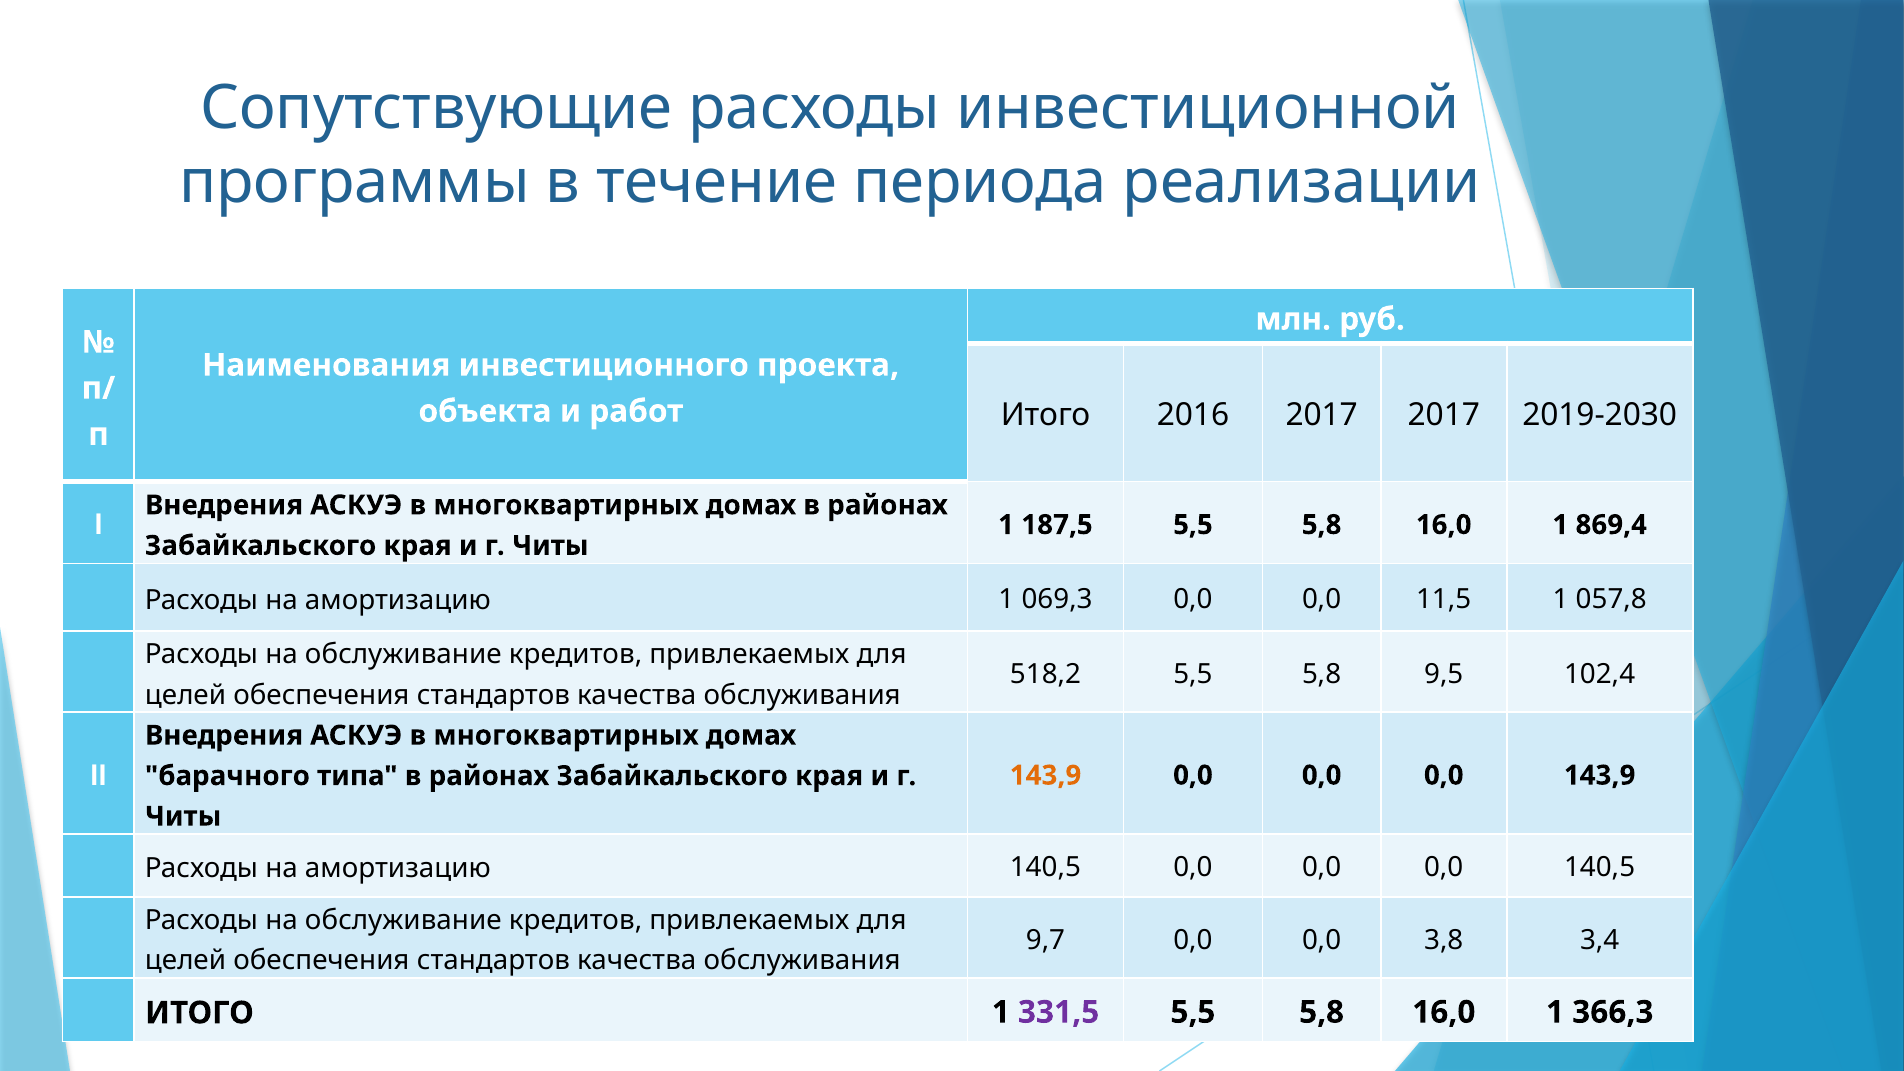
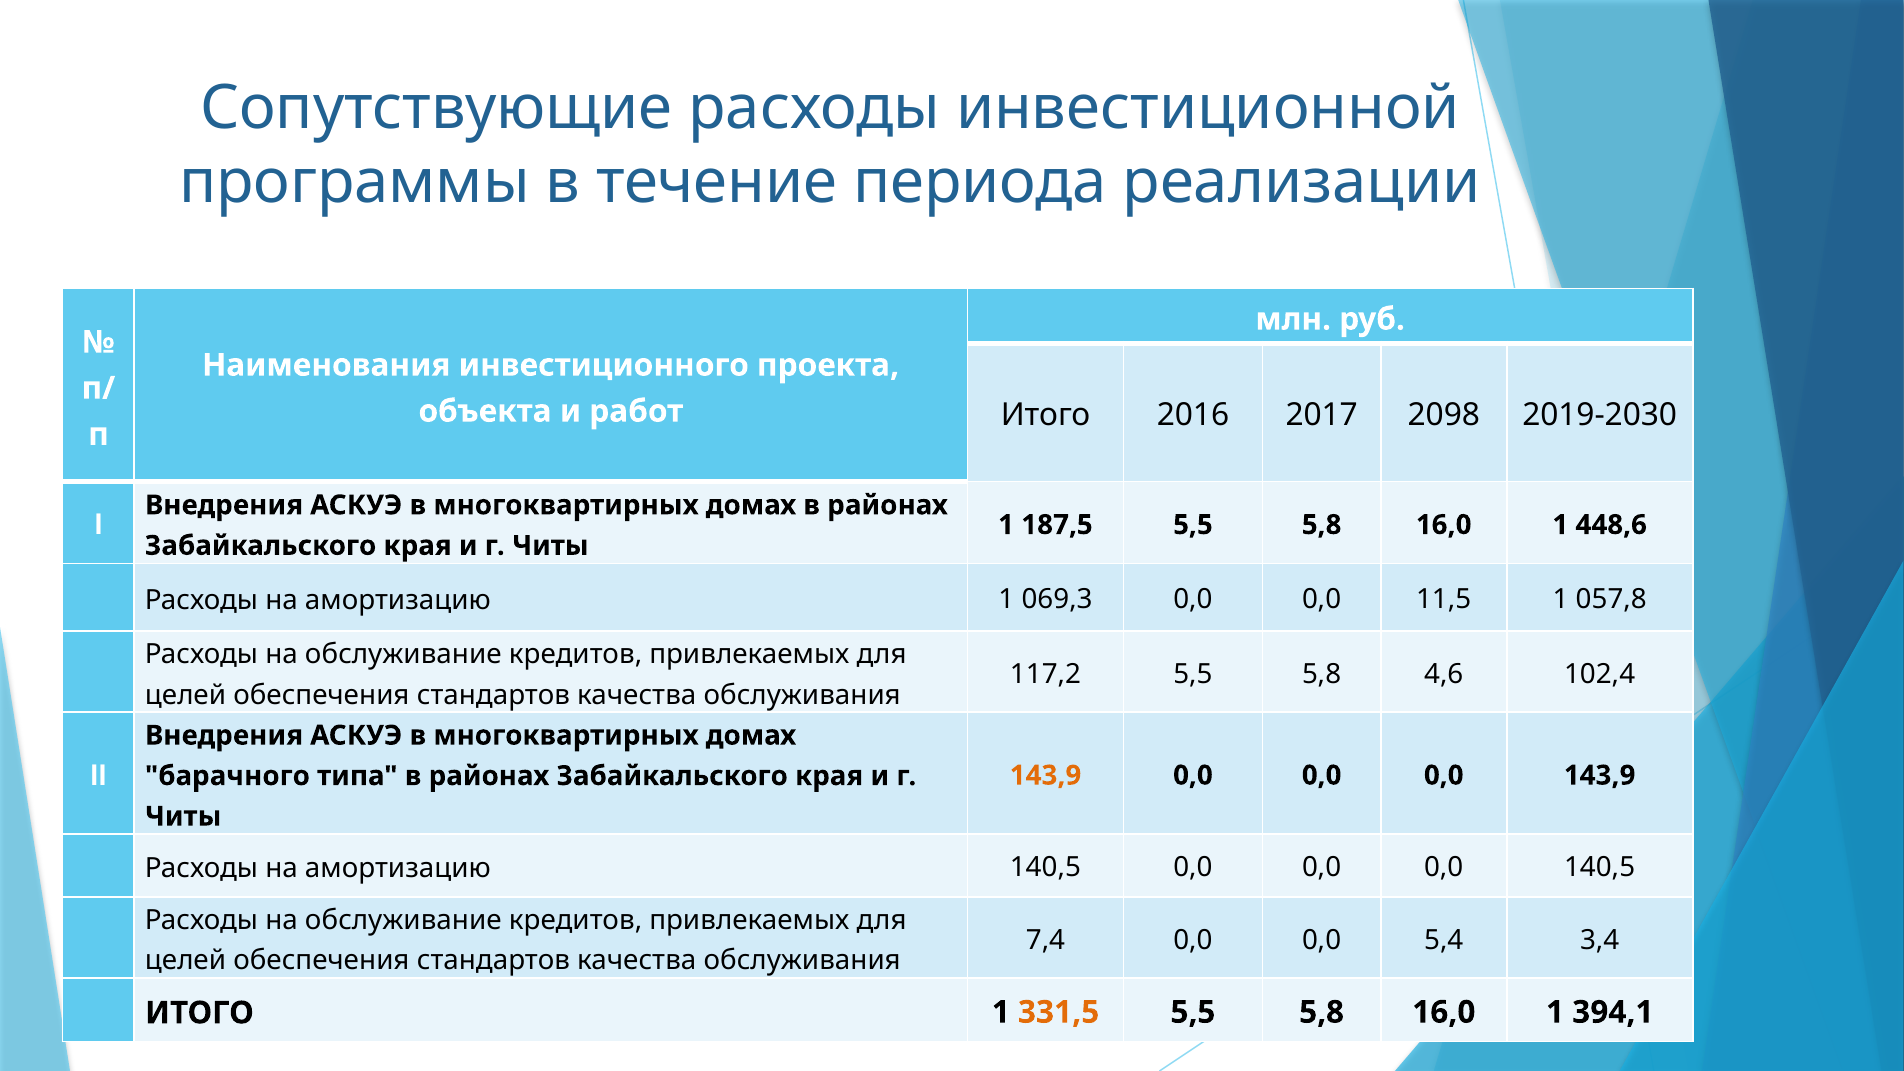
2017 2017: 2017 -> 2098
869,4: 869,4 -> 448,6
518,2: 518,2 -> 117,2
9,5: 9,5 -> 4,6
9,7: 9,7 -> 7,4
3,8: 3,8 -> 5,4
331,5 colour: purple -> orange
366,3: 366,3 -> 394,1
